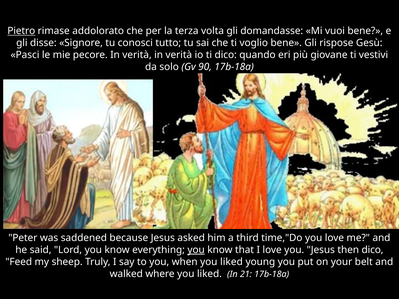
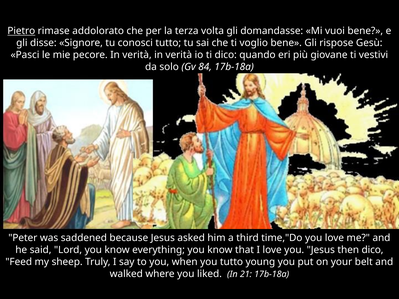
90: 90 -> 84
you at (196, 250) underline: present -> none
when you liked: liked -> tutto
